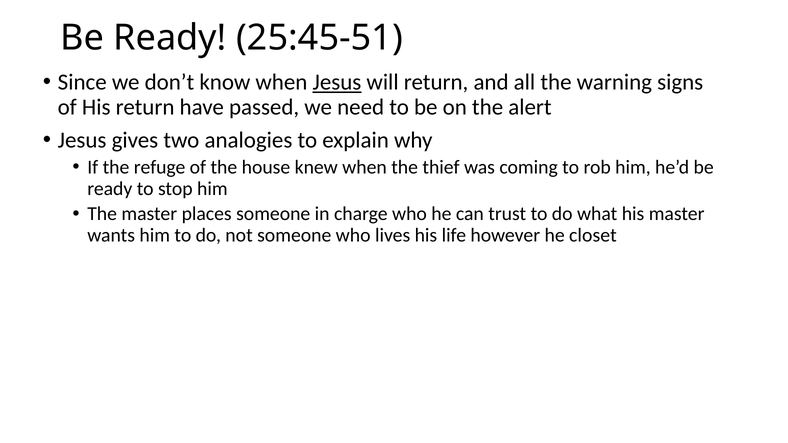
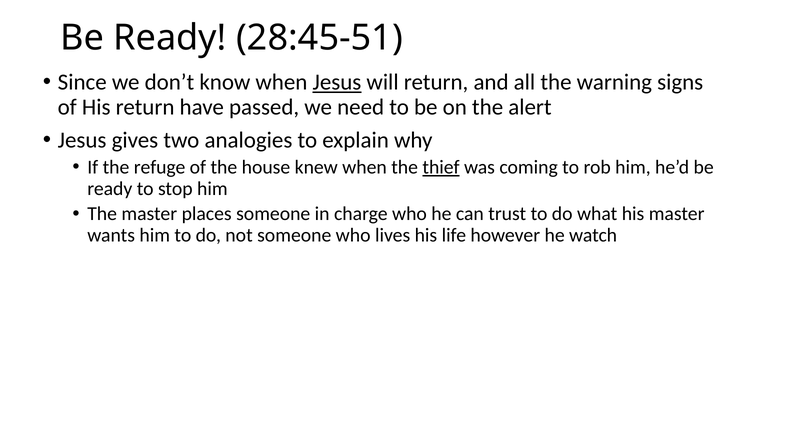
25:45-51: 25:45-51 -> 28:45-51
thief underline: none -> present
closet: closet -> watch
